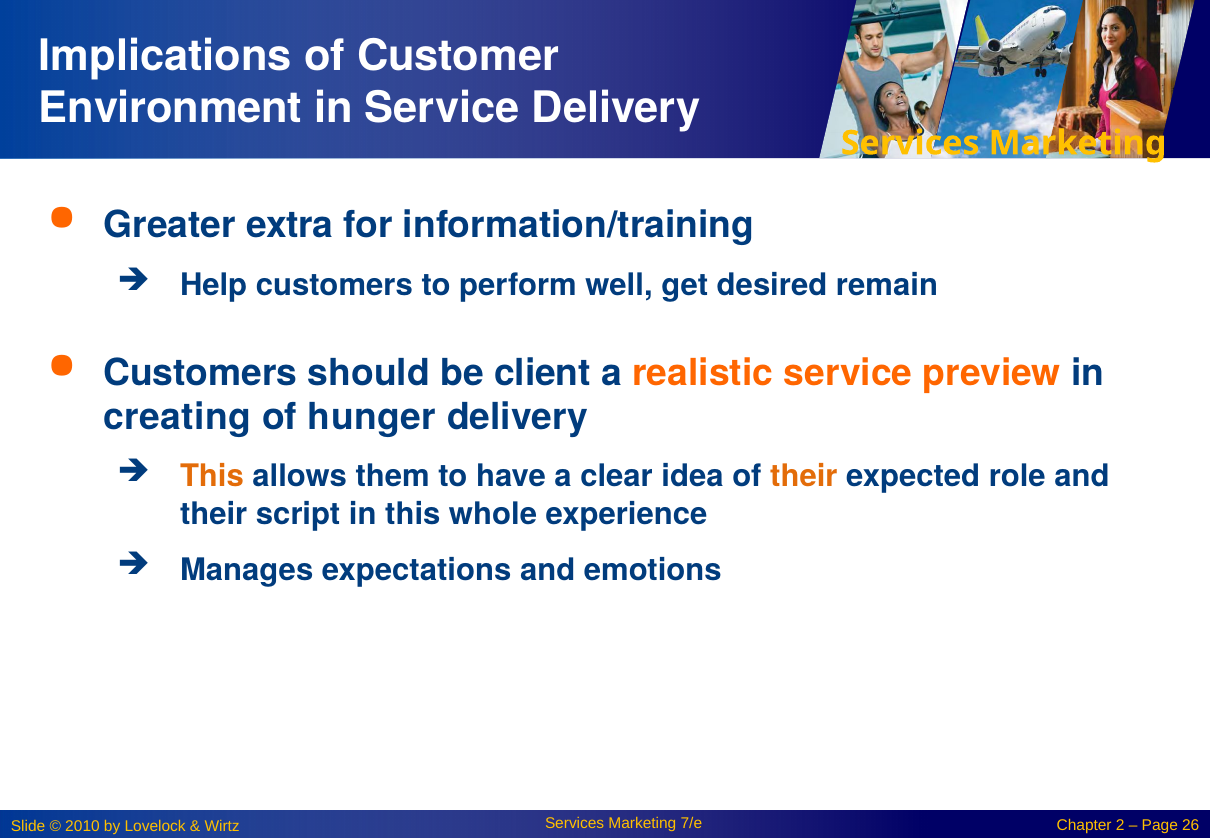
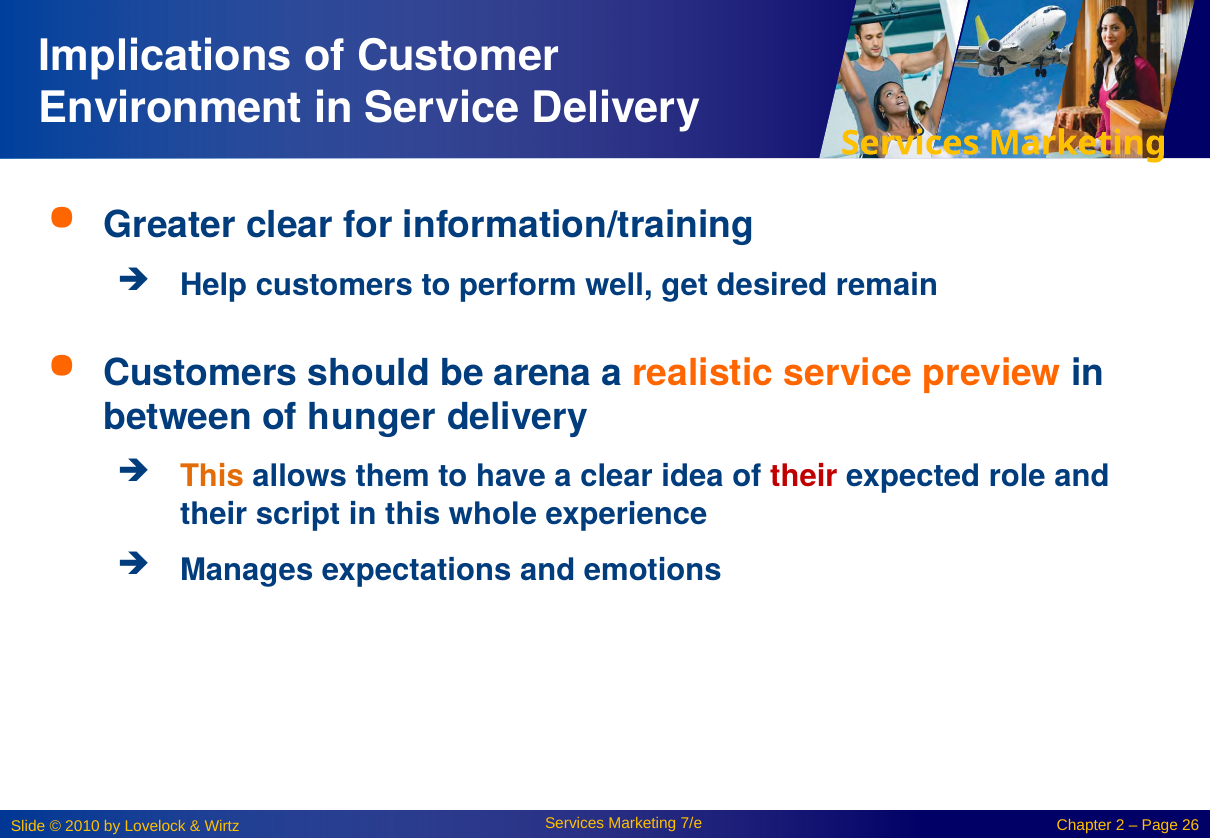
Greater extra: extra -> clear
client: client -> arena
creating: creating -> between
their at (804, 477) colour: orange -> red
